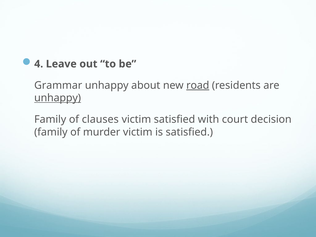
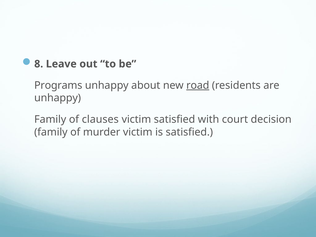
4: 4 -> 8
Grammar: Grammar -> Programs
unhappy at (58, 98) underline: present -> none
